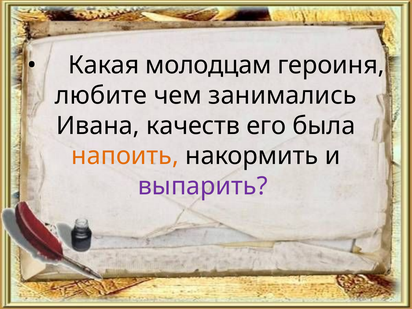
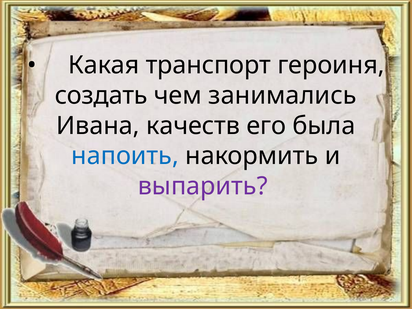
молодцам: молодцам -> транспорт
любите: любите -> создать
напоить colour: orange -> blue
